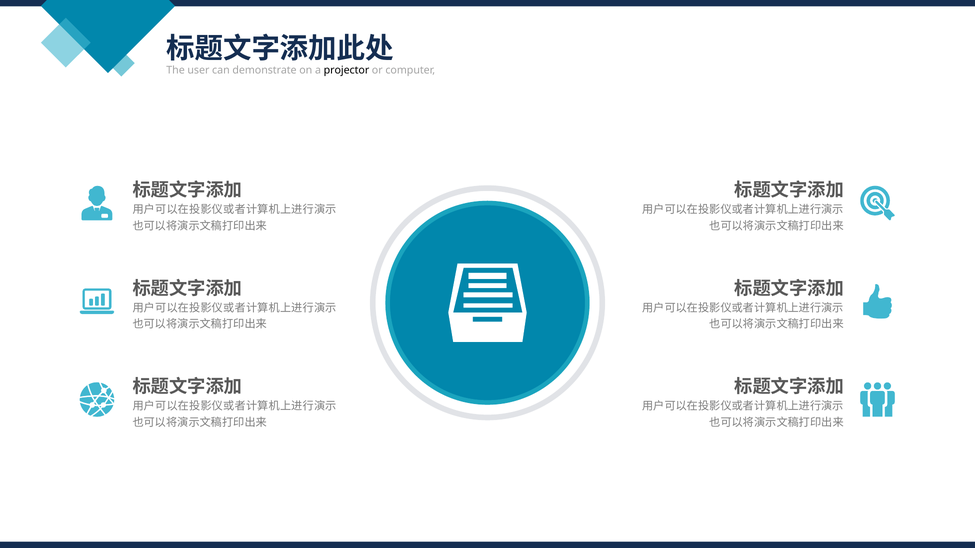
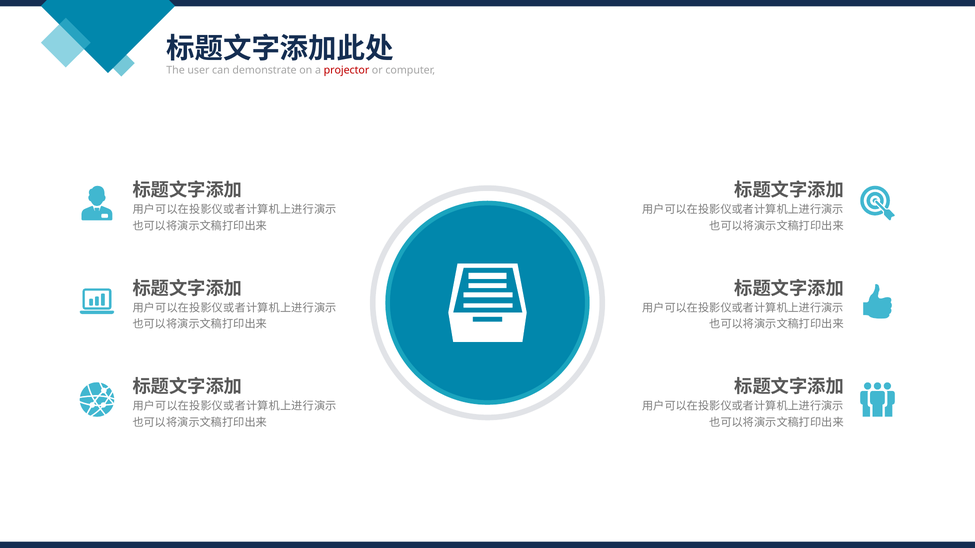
projector colour: black -> red
